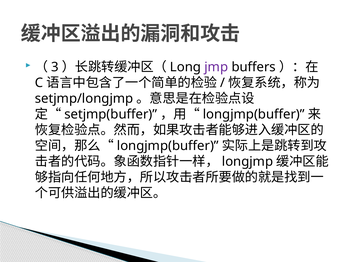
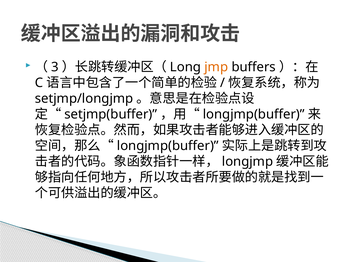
jmp colour: purple -> orange
